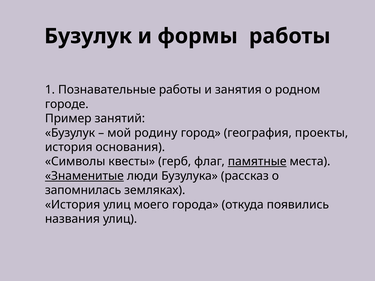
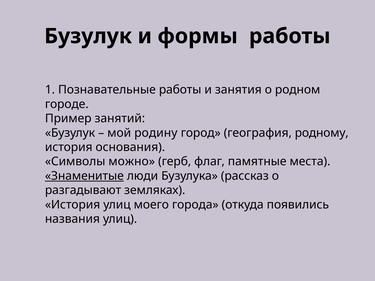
проекты: проекты -> родному
квесты: квесты -> можно
памятные underline: present -> none
запомнилась: запомнилась -> разгадывают
